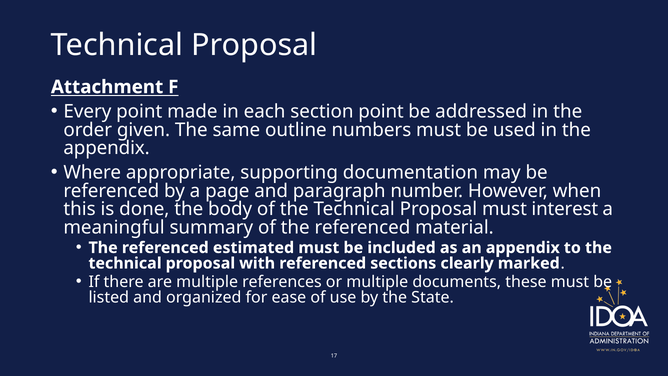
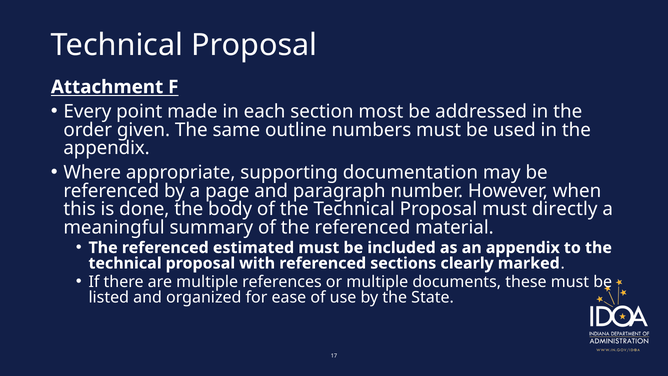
section point: point -> most
interest: interest -> directly
